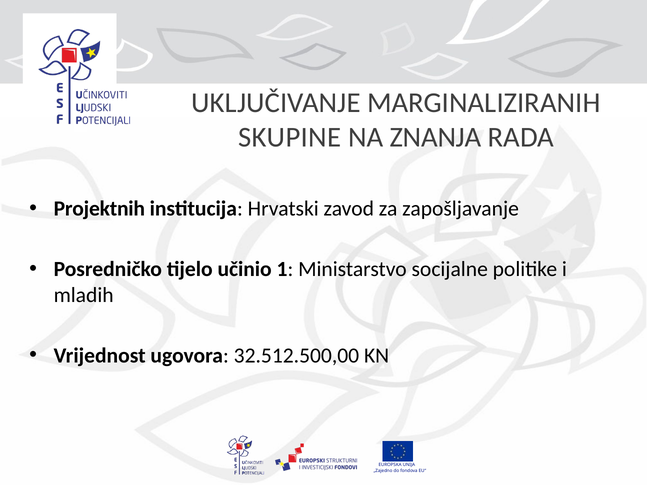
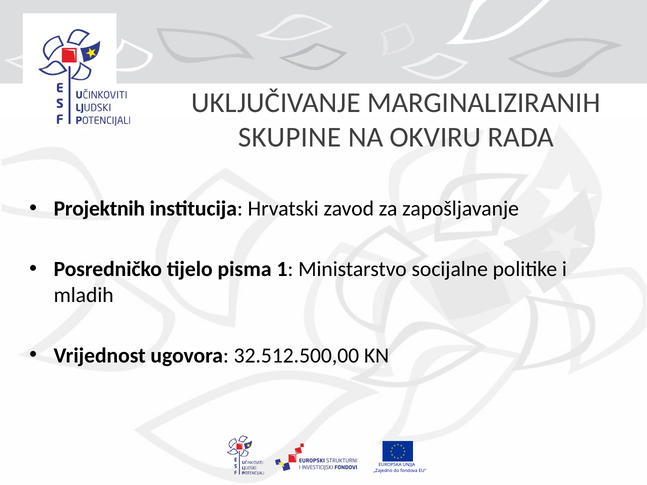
ZNANJA: ZNANJA -> OKVIRU
učinio: učinio -> pisma
